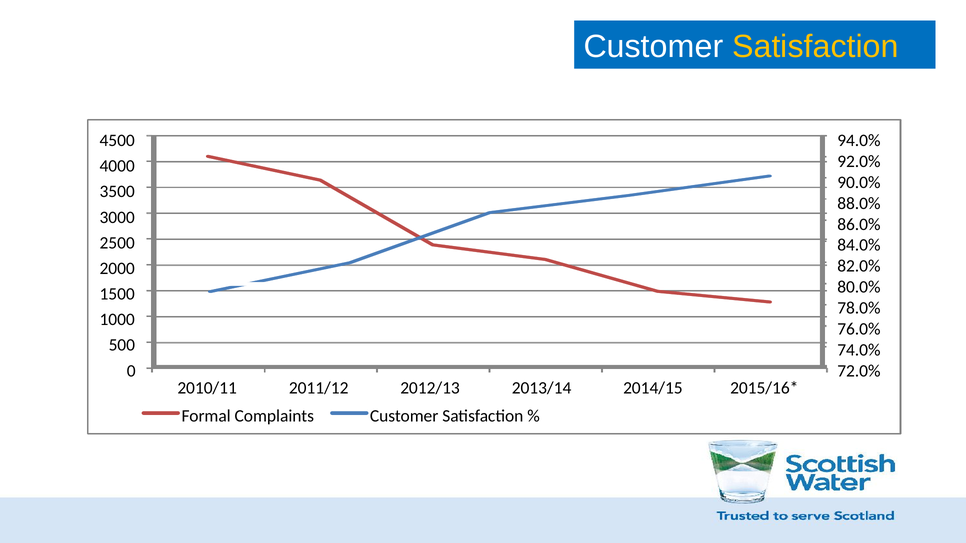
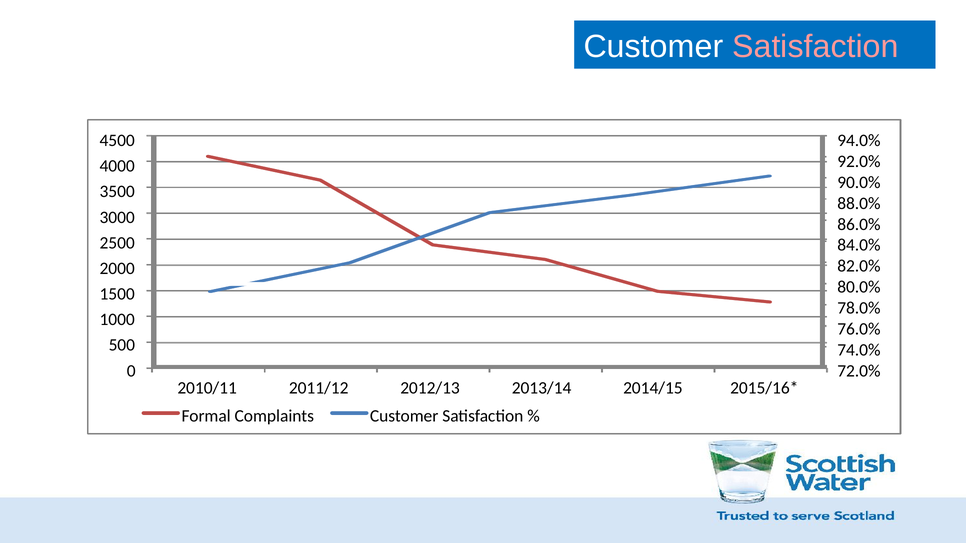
Satisfaction at (815, 47) colour: yellow -> pink
